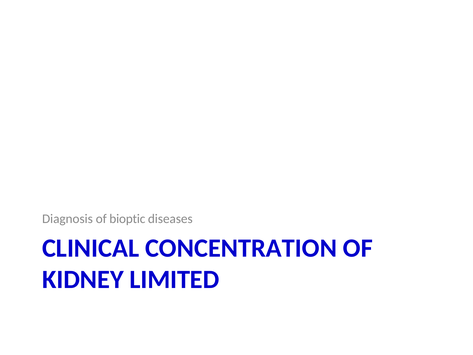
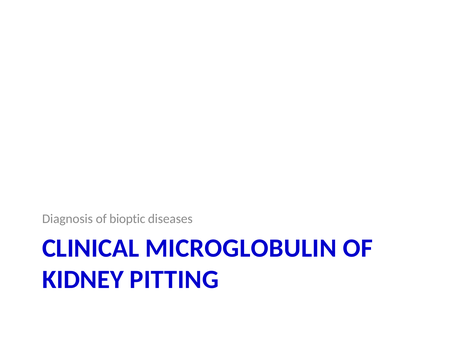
CONCENTRATION: CONCENTRATION -> MICROGLOBULIN
LIMITED: LIMITED -> PITTING
